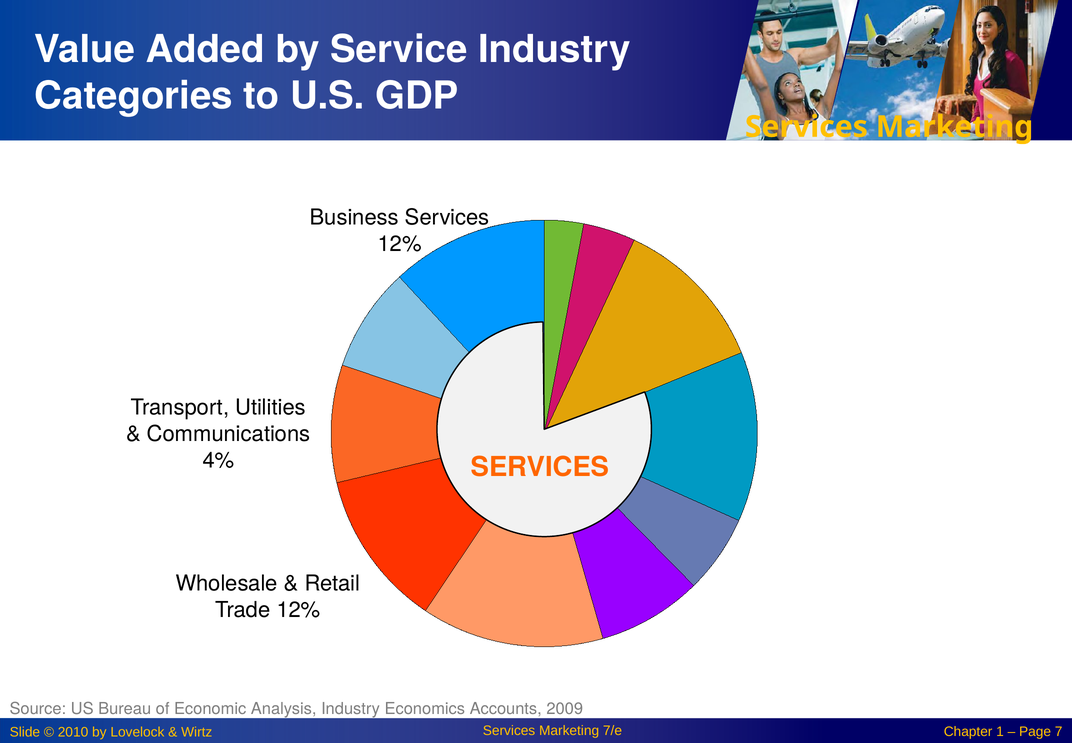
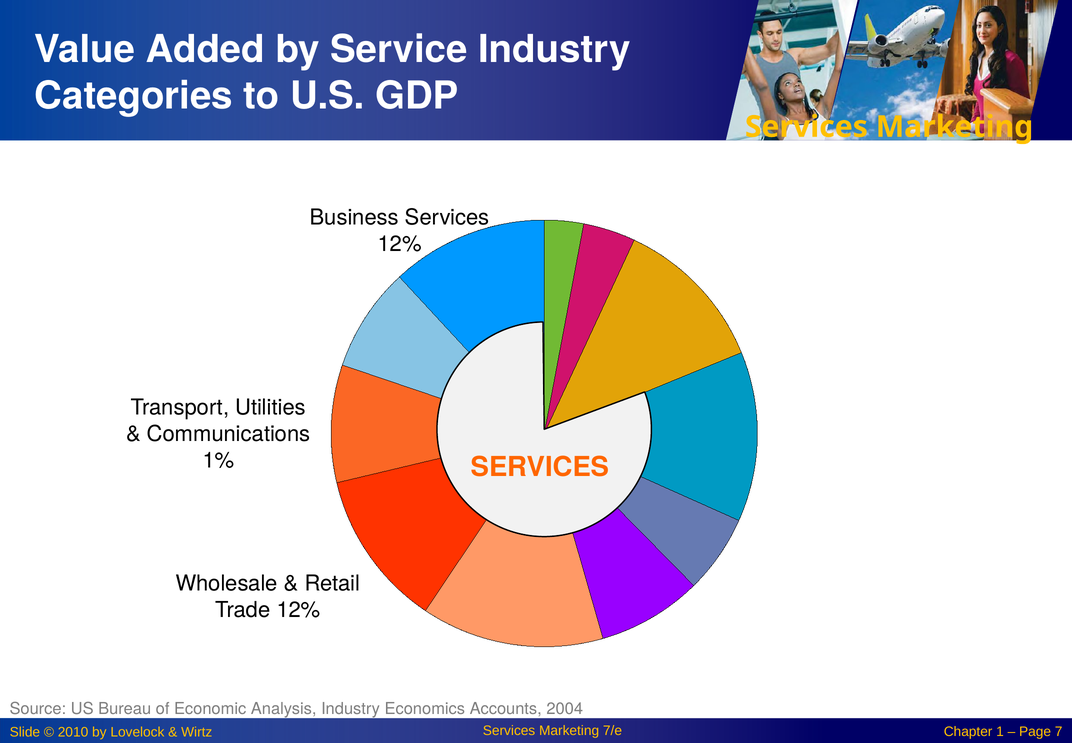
4%: 4% -> 1%
2009: 2009 -> 2004
